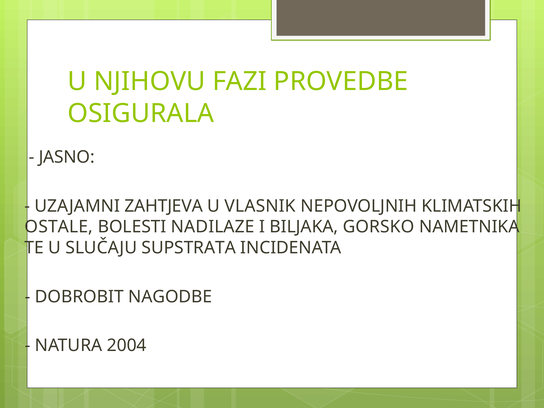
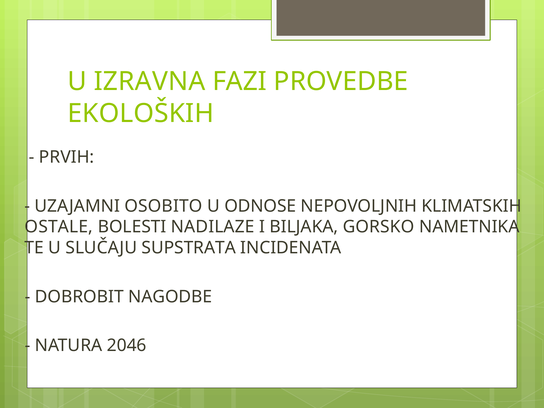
NJIHOVU: NJIHOVU -> IZRAVNA
OSIGURALA: OSIGURALA -> EKOLOŠKIH
JASNO: JASNO -> PRVIH
ZAHTJEVA: ZAHTJEVA -> OSOBITO
VLASNIK: VLASNIK -> ODNOSE
2004: 2004 -> 2046
